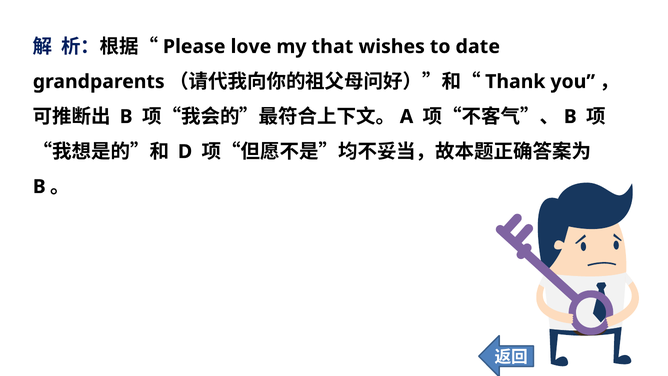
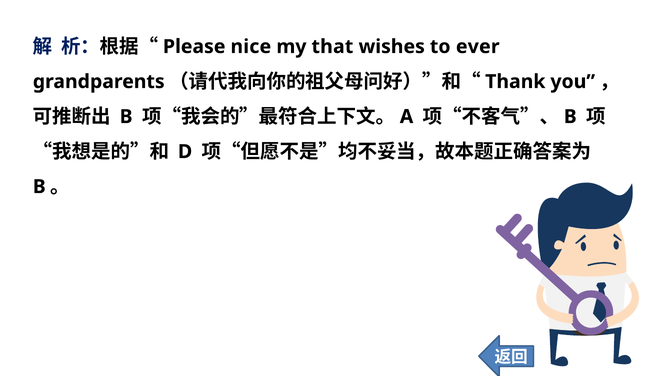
love: love -> nice
date: date -> ever
